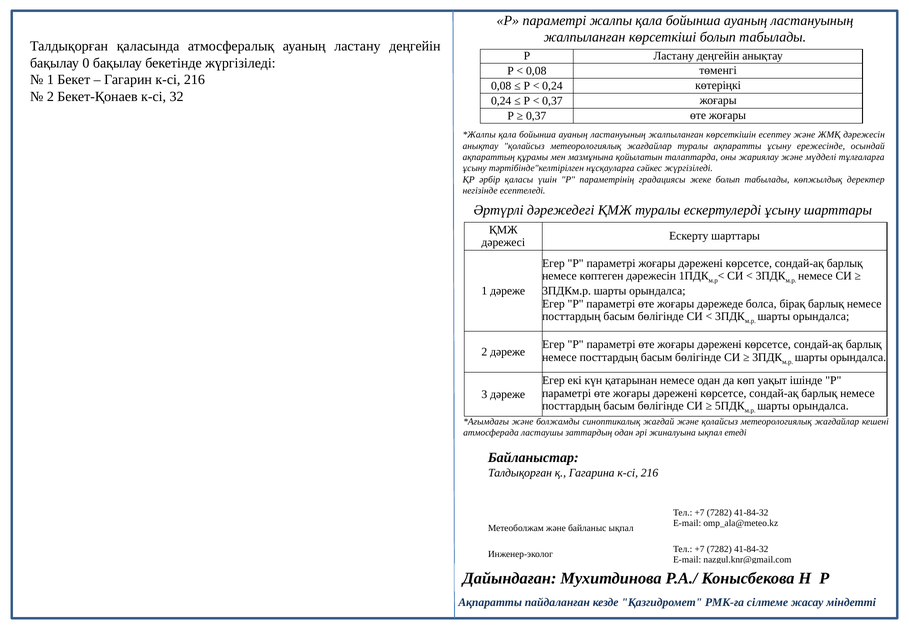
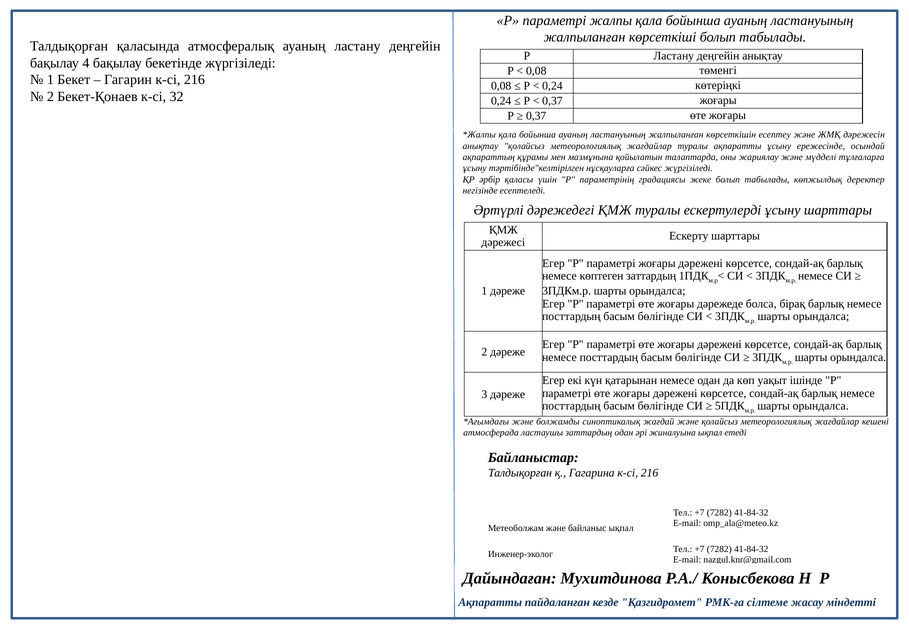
0: 0 -> 4
көптеген дәрежесін: дәрежесін -> заттардың
